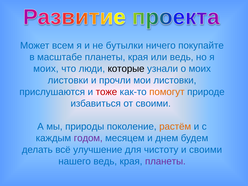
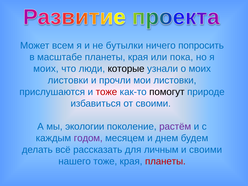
покупайте: покупайте -> попросить
или ведь: ведь -> пока
помогут colour: orange -> black
природы: природы -> экологии
растём colour: orange -> purple
улучшение: улучшение -> рассказать
чистоту: чистоту -> личным
нашего ведь: ведь -> тоже
планеты at (165, 161) colour: purple -> red
